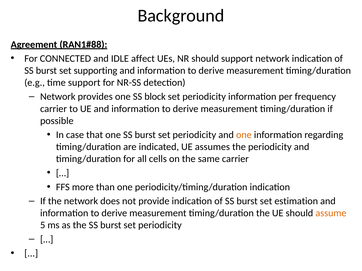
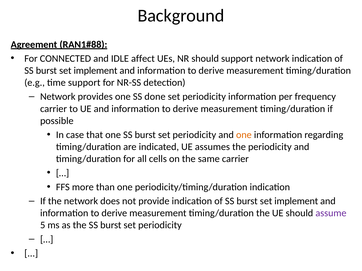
supporting at (96, 71): supporting -> implement
block: block -> done
estimation at (296, 201): estimation -> implement
assume colour: orange -> purple
